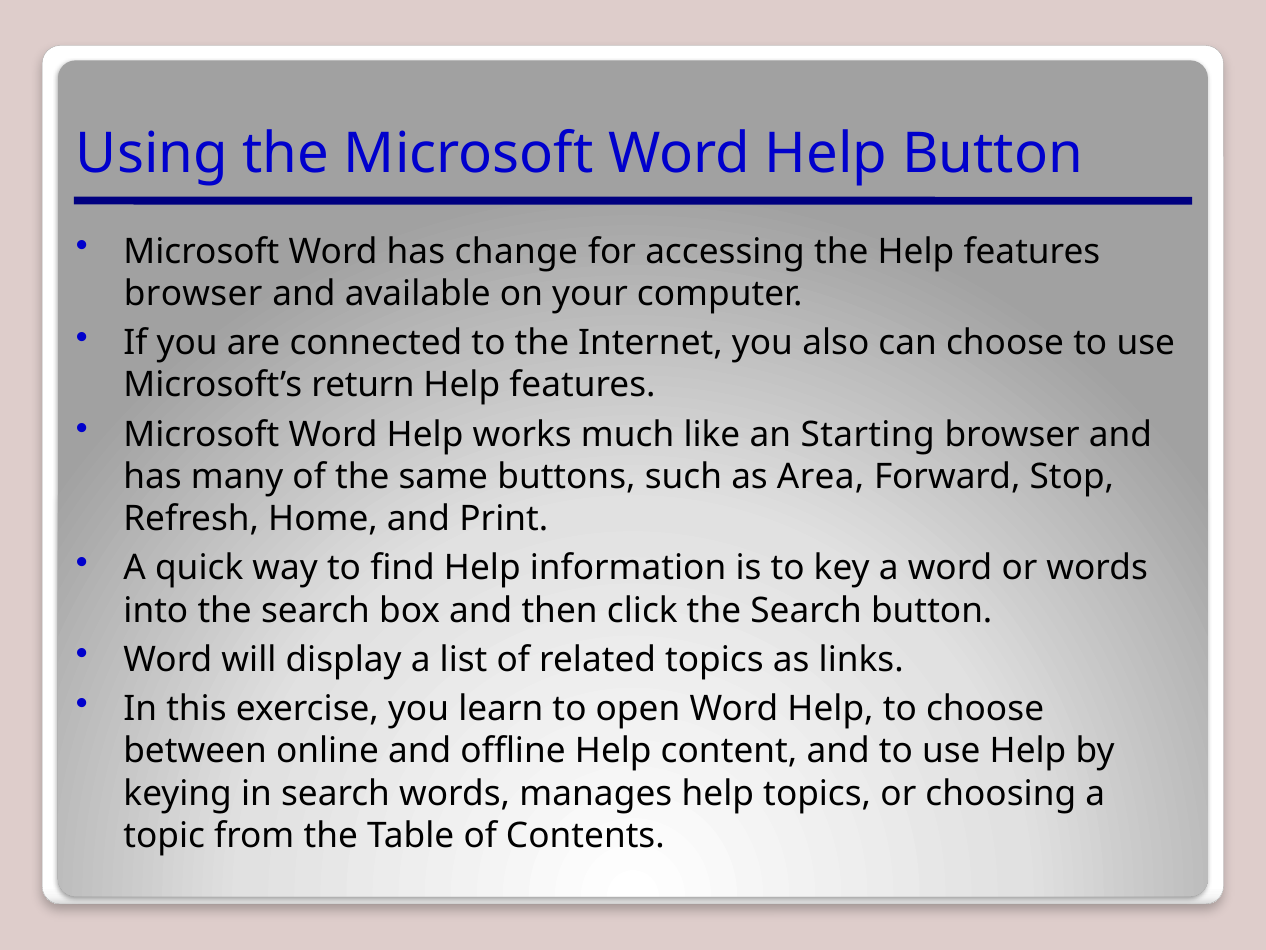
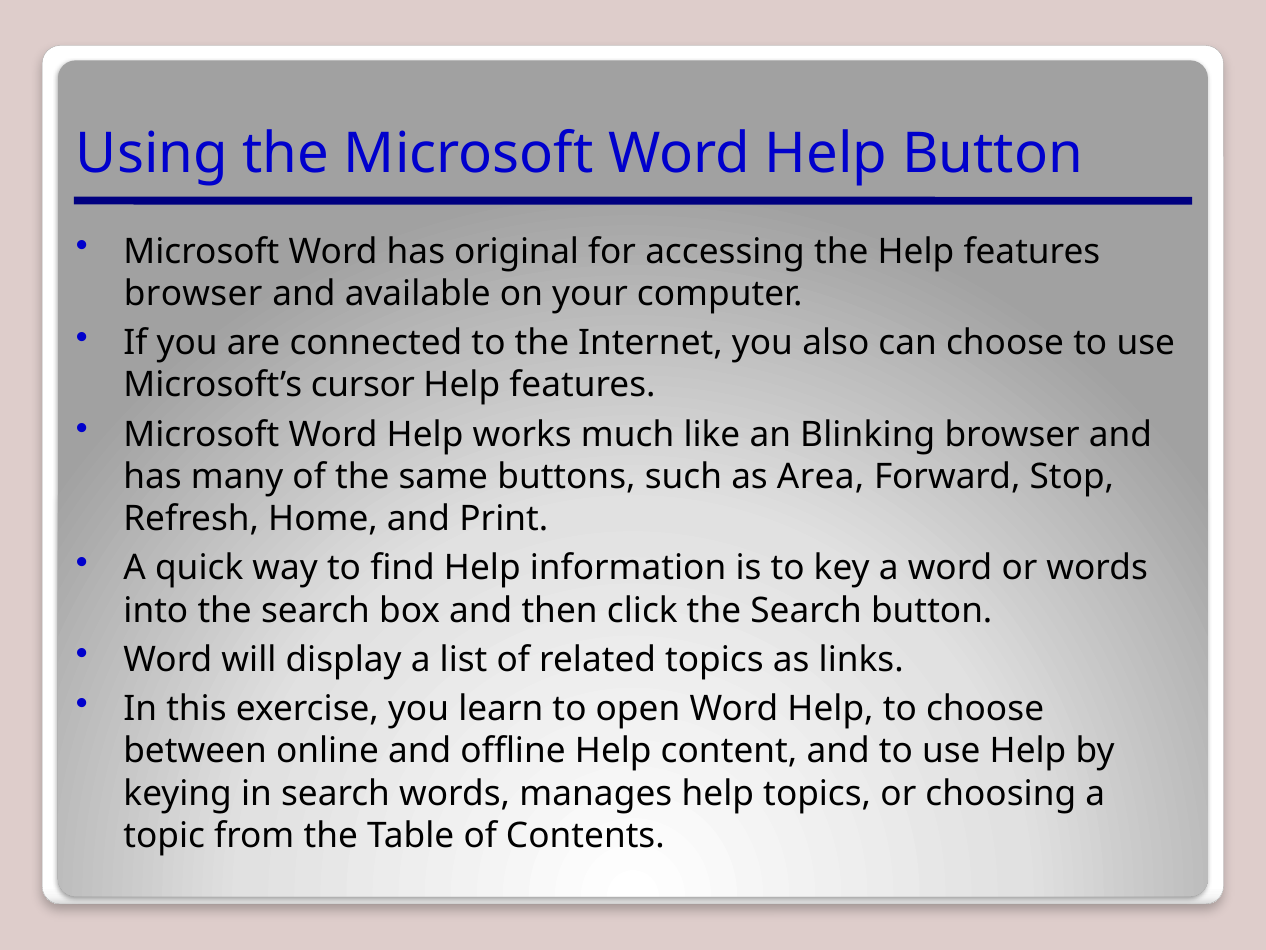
change: change -> original
return: return -> cursor
Starting: Starting -> Blinking
